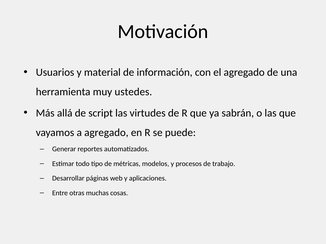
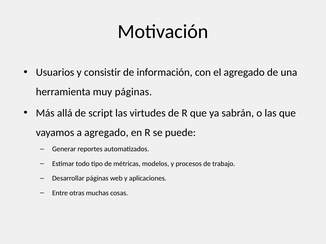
material: material -> consistir
muy ustedes: ustedes -> páginas
